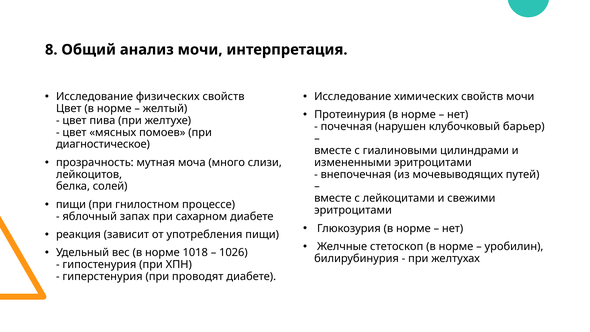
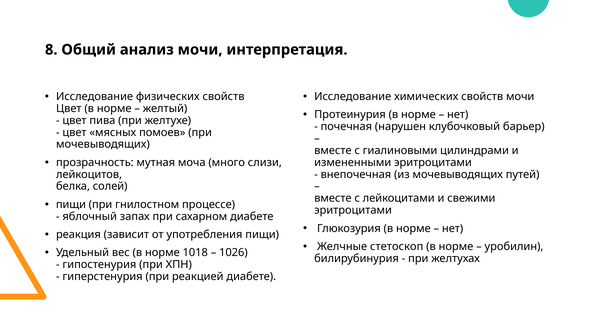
диагностическое at (103, 144): диагностическое -> мочевыводящих
проводят: проводят -> реакцией
